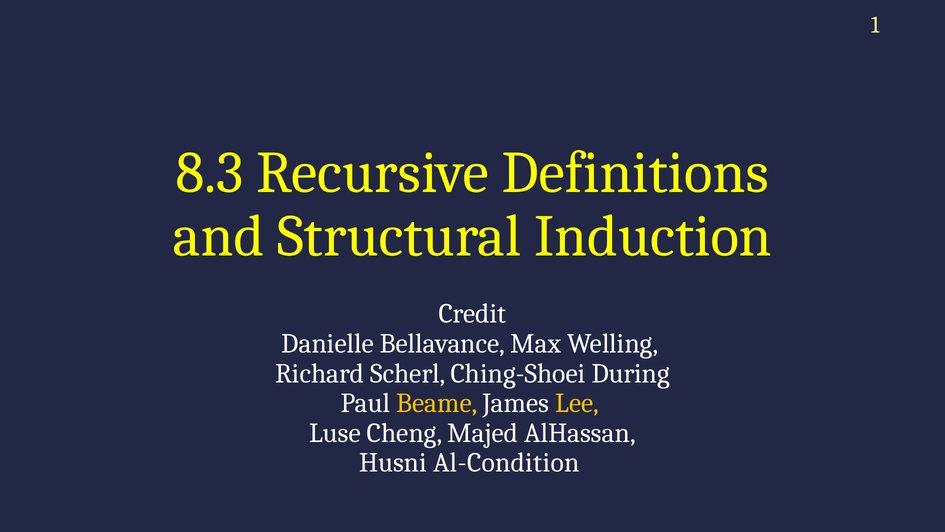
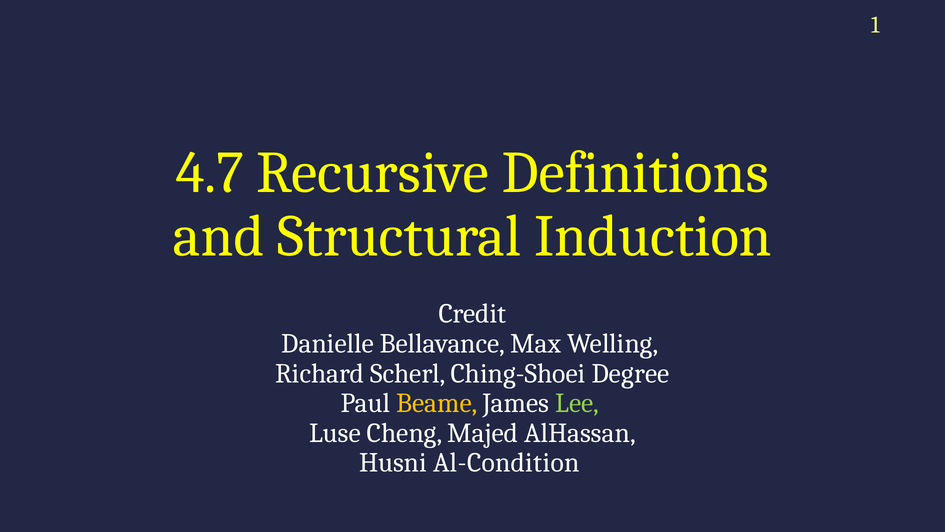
8.3: 8.3 -> 4.7
During: During -> Degree
Lee colour: yellow -> light green
